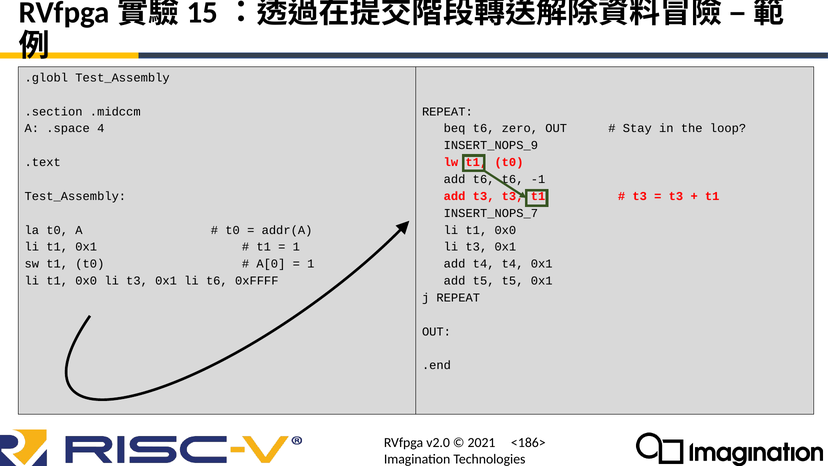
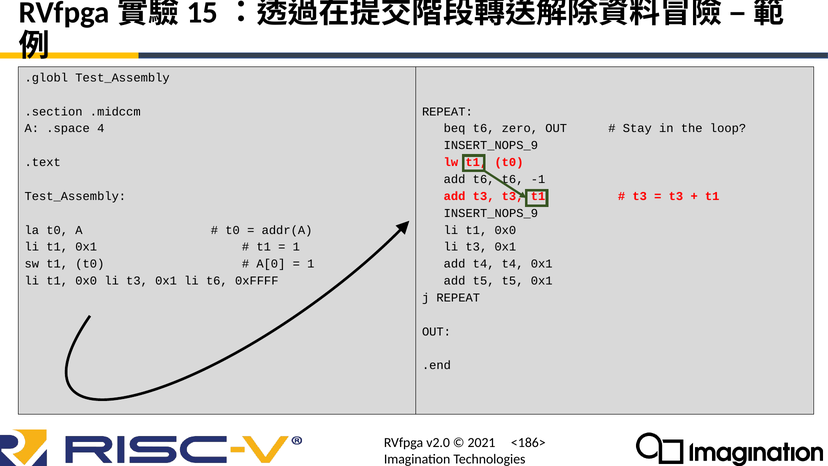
INSERT_NOPS_7 at (491, 213): INSERT_NOPS_7 -> INSERT_NOPS_9
